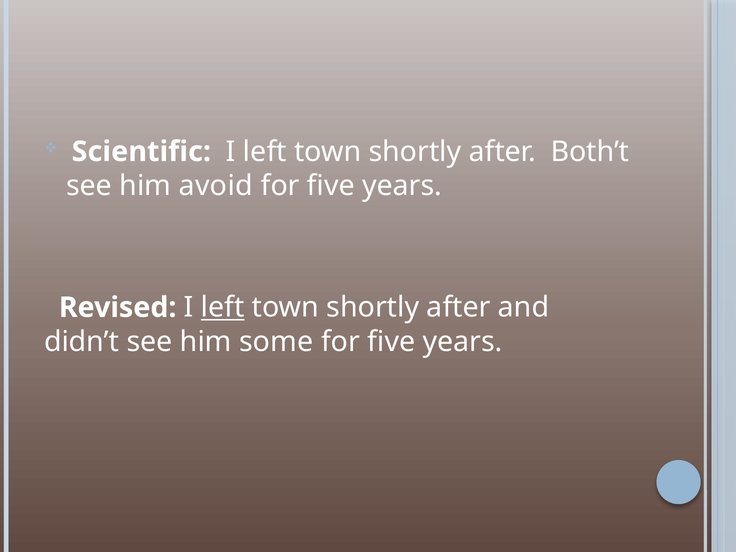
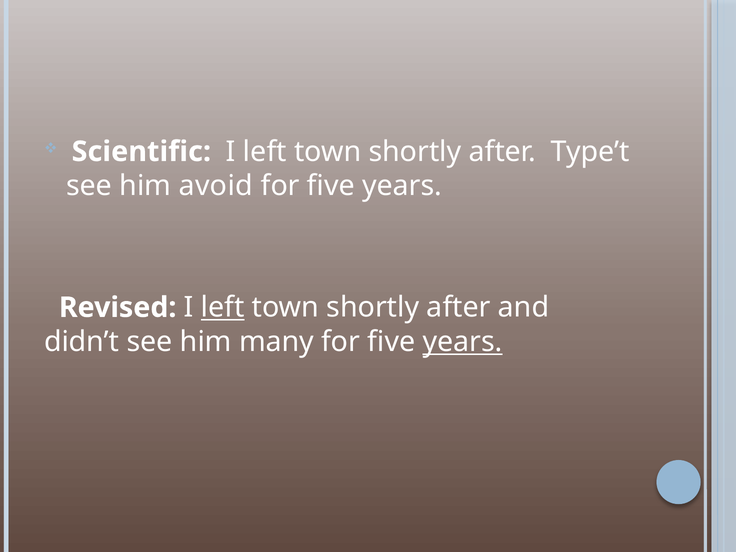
Both’t: Both’t -> Type’t
some: some -> many
years at (463, 342) underline: none -> present
